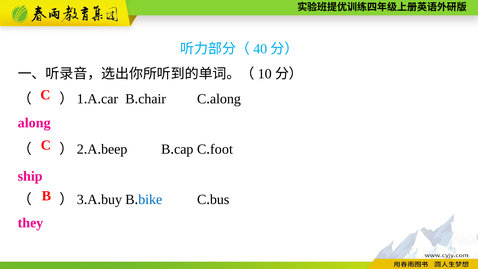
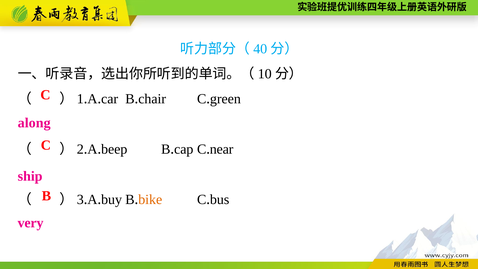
along at (225, 99): along -> green
foot: foot -> near
bike colour: blue -> orange
they: they -> very
